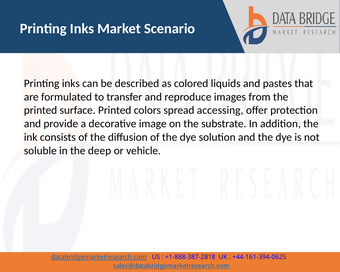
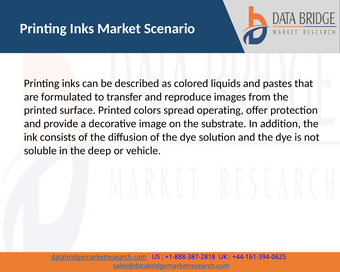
accessing: accessing -> operating
